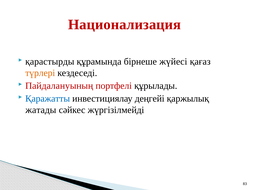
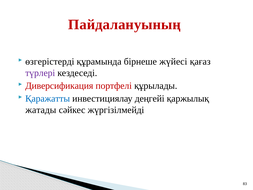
Национализация: Национализация -> Пайдалануының
қарастырды: қарастырды -> өзгерістерді
түрлері colour: orange -> purple
Пайдалануының: Пайдалануының -> Диверсификация
